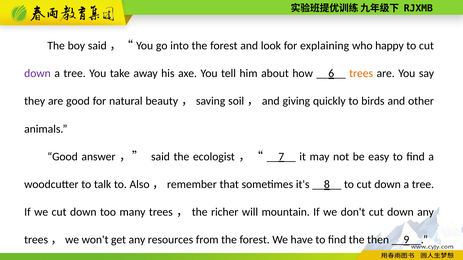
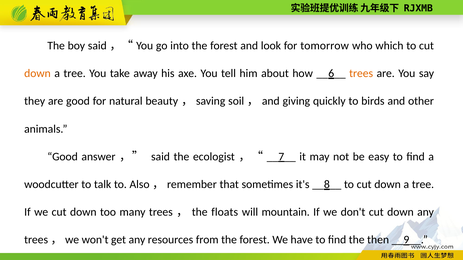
explaining: explaining -> tomorrow
happy: happy -> which
down at (37, 74) colour: purple -> orange
richer: richer -> floats
